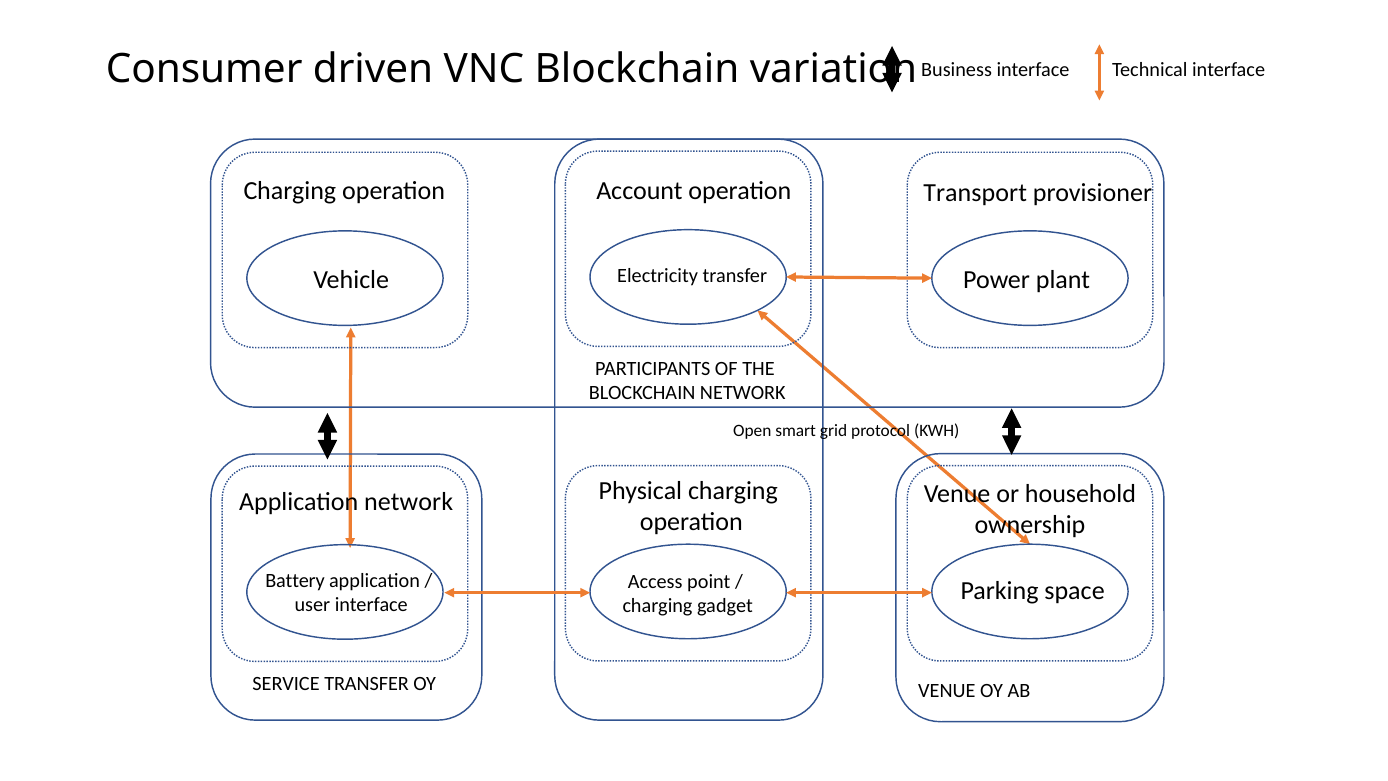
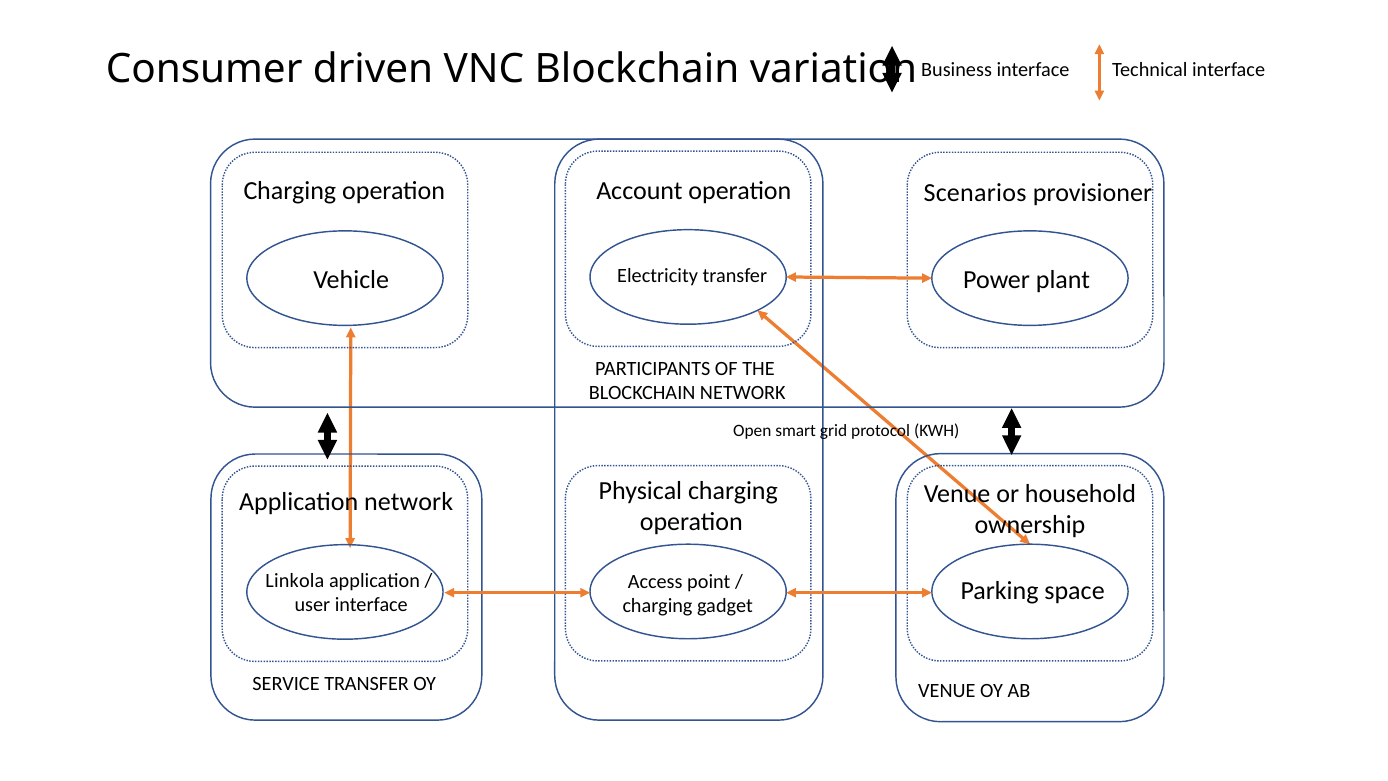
Transport: Transport -> Scenarios
Battery: Battery -> Linkola
